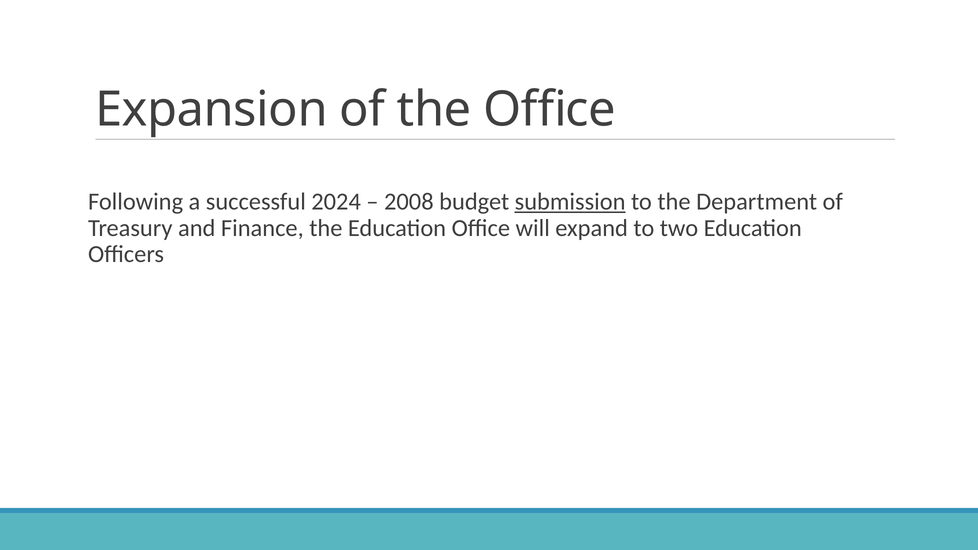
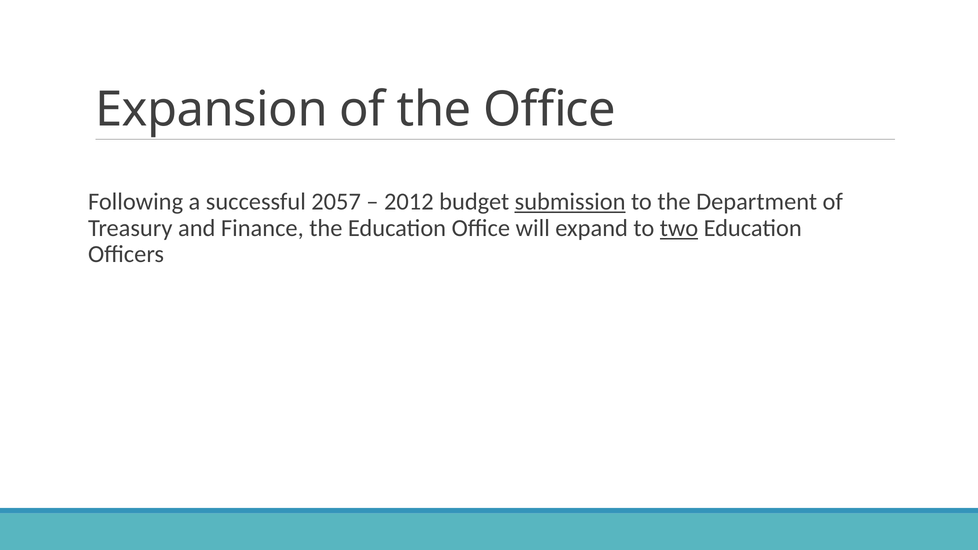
2024: 2024 -> 2057
2008: 2008 -> 2012
two underline: none -> present
